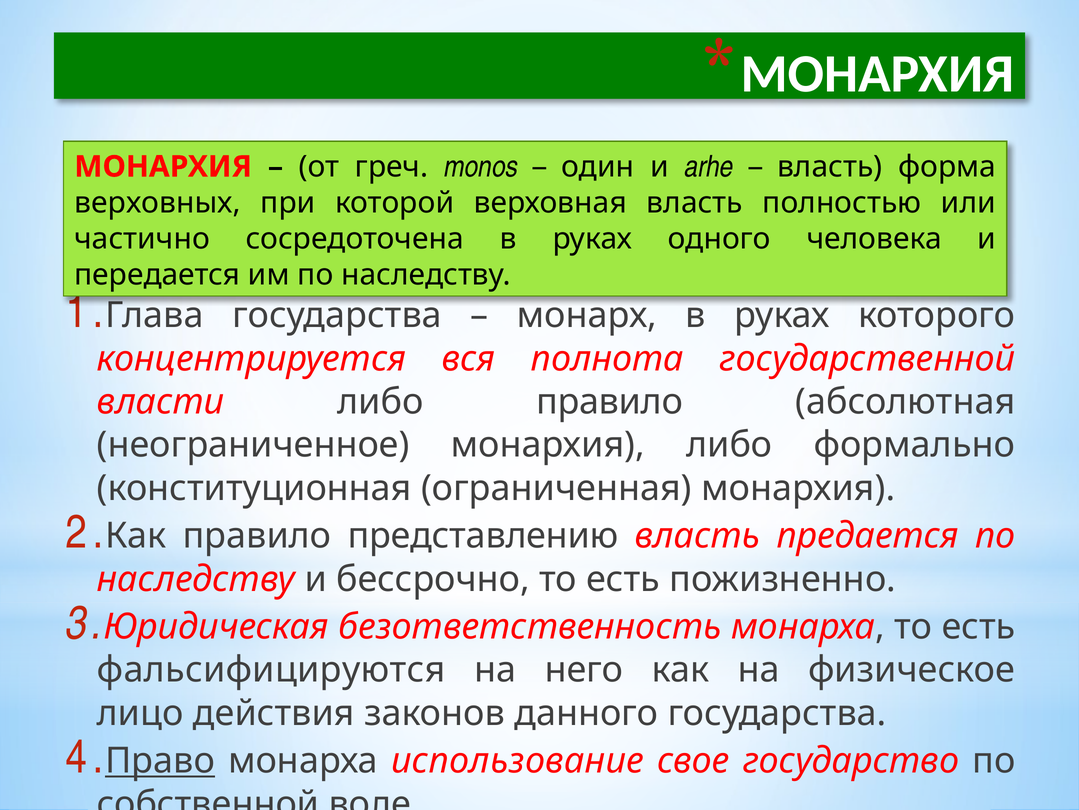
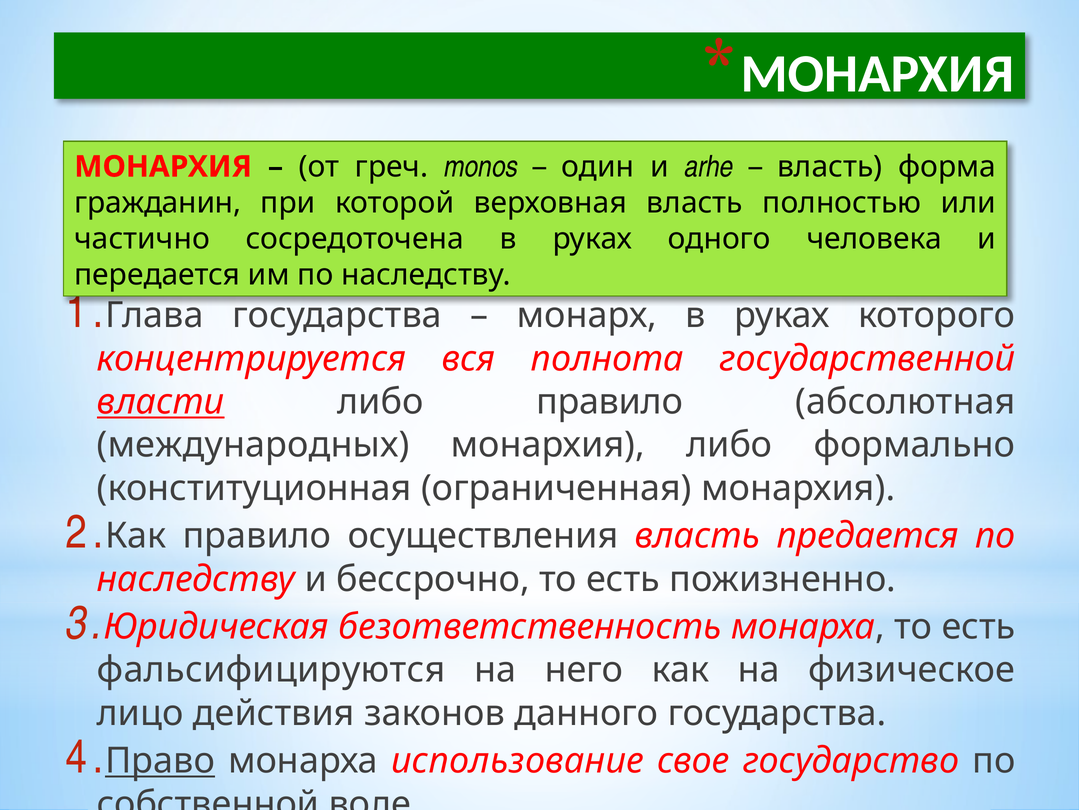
верховных: верховных -> гражданин
власти underline: none -> present
неограниченное: неограниченное -> международных
представлению: представлению -> осуществления
